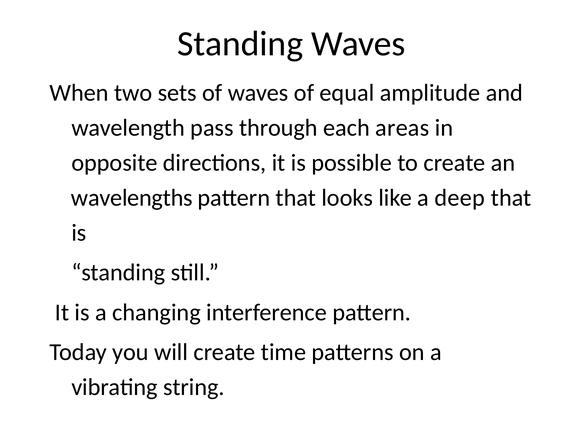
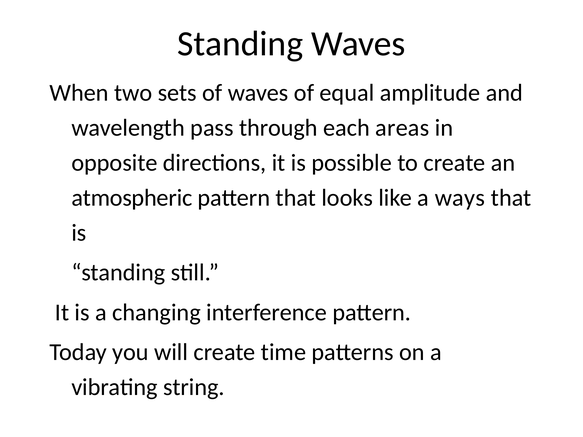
wavelengths: wavelengths -> atmospheric
deep: deep -> ways
